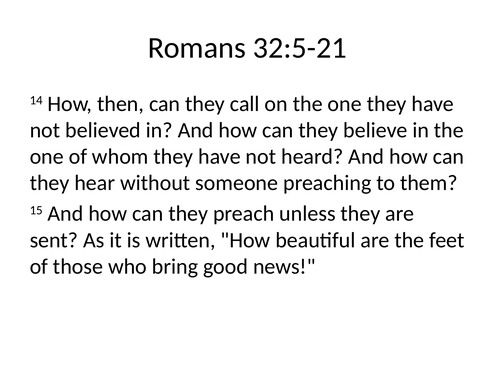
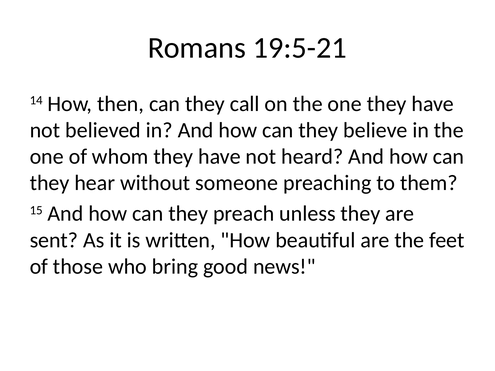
32:5-21: 32:5-21 -> 19:5-21
